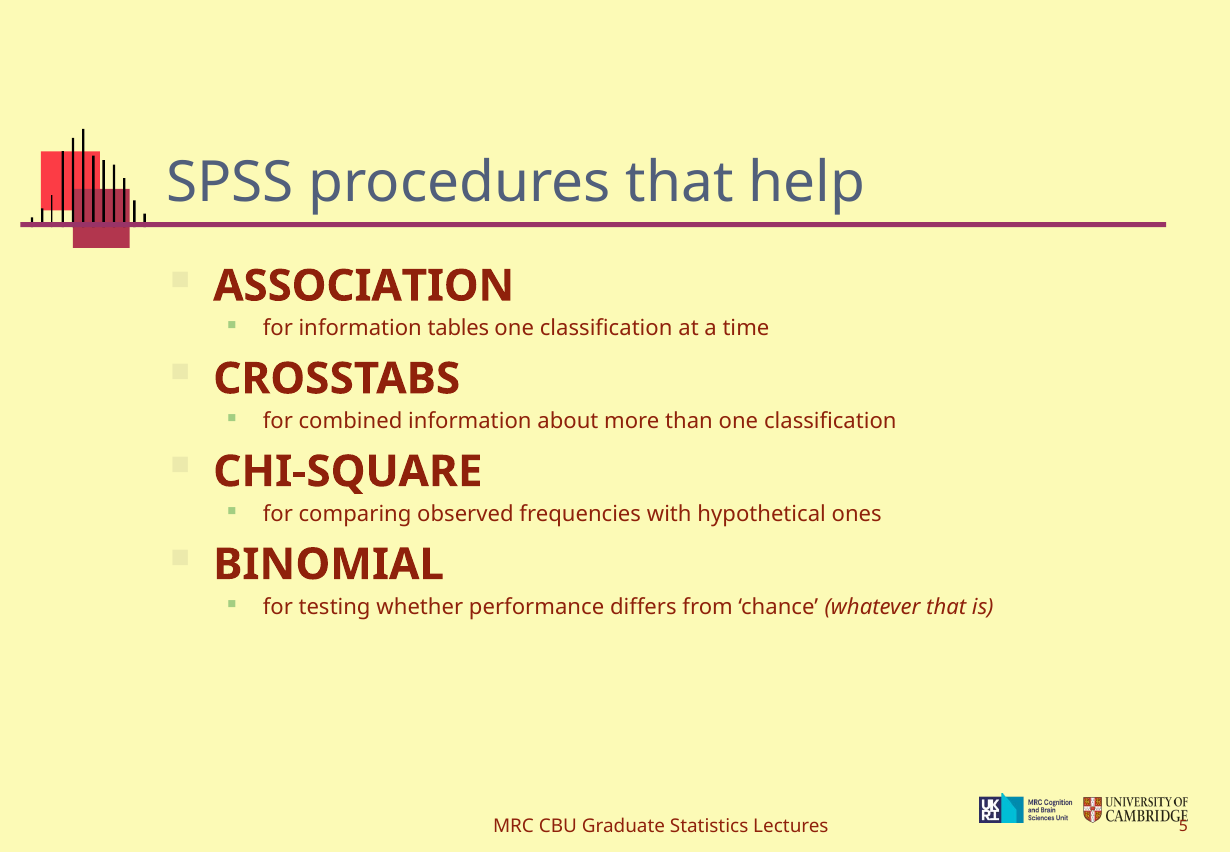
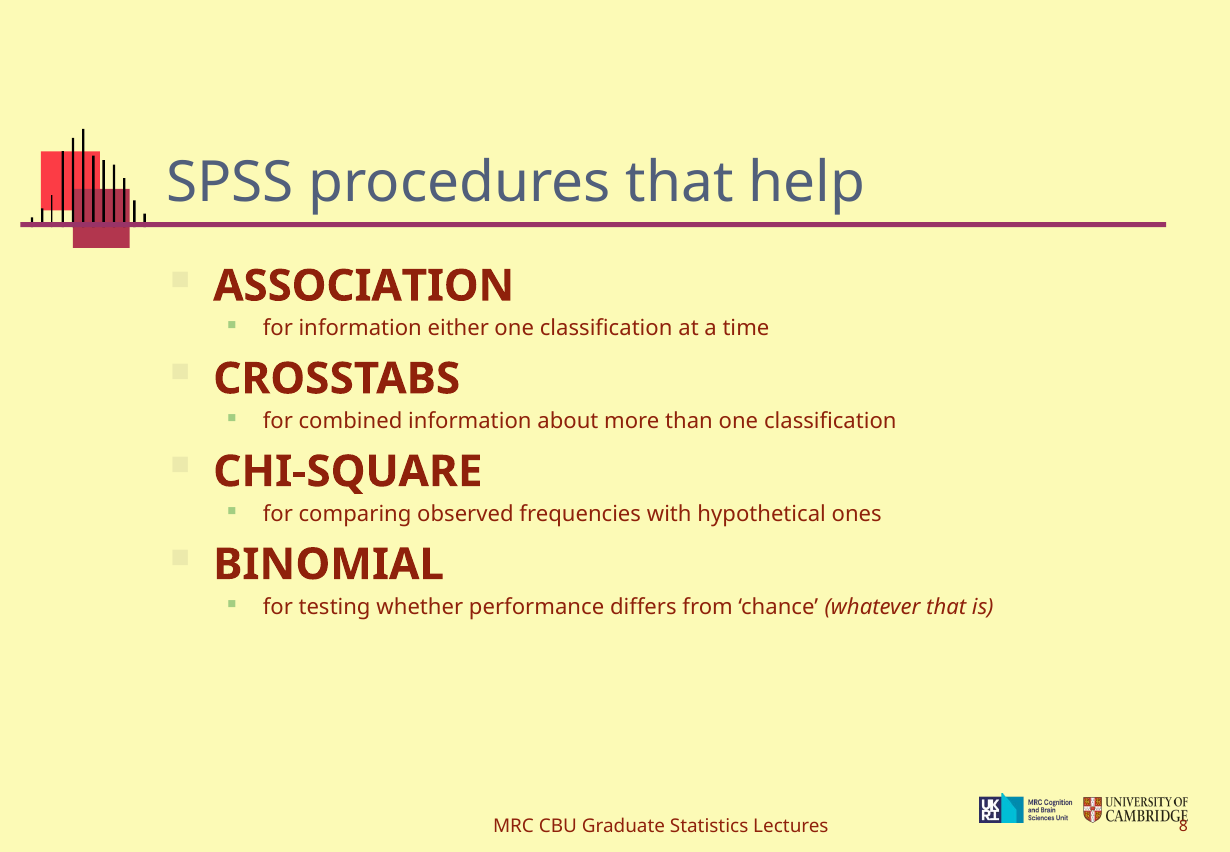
tables: tables -> either
5: 5 -> 8
